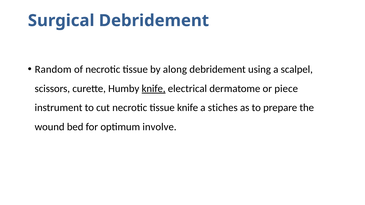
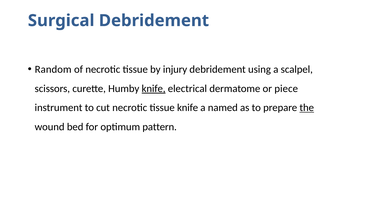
along: along -> injury
stiches: stiches -> named
the underline: none -> present
involve: involve -> pattern
